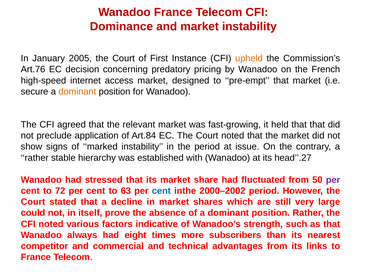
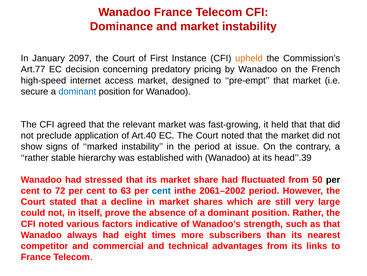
2005: 2005 -> 2097
Art.76: Art.76 -> Art.77
dominant at (77, 91) colour: orange -> blue
Art.84: Art.84 -> Art.40
head’’.27: head’’.27 -> head’’.39
per at (333, 179) colour: purple -> black
2000–2002: 2000–2002 -> 2061–2002
